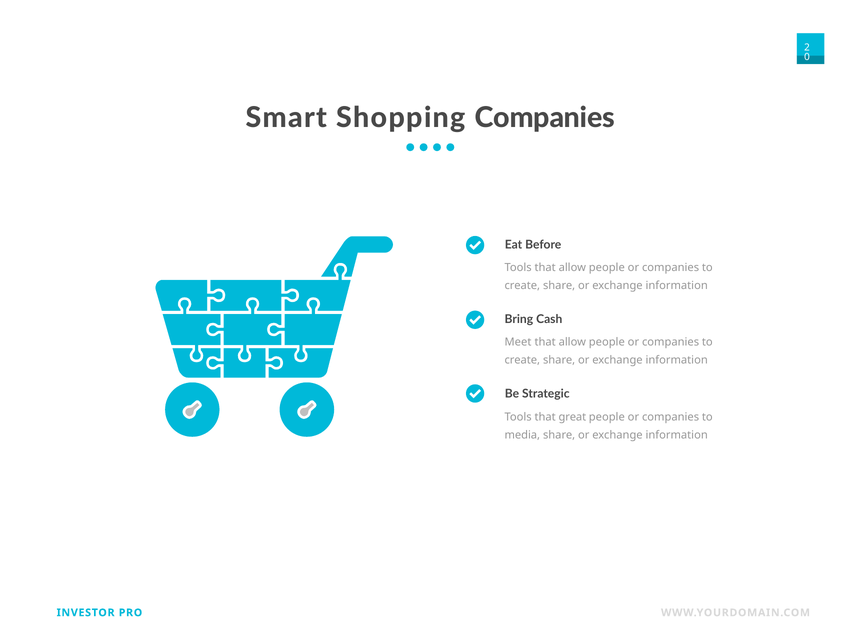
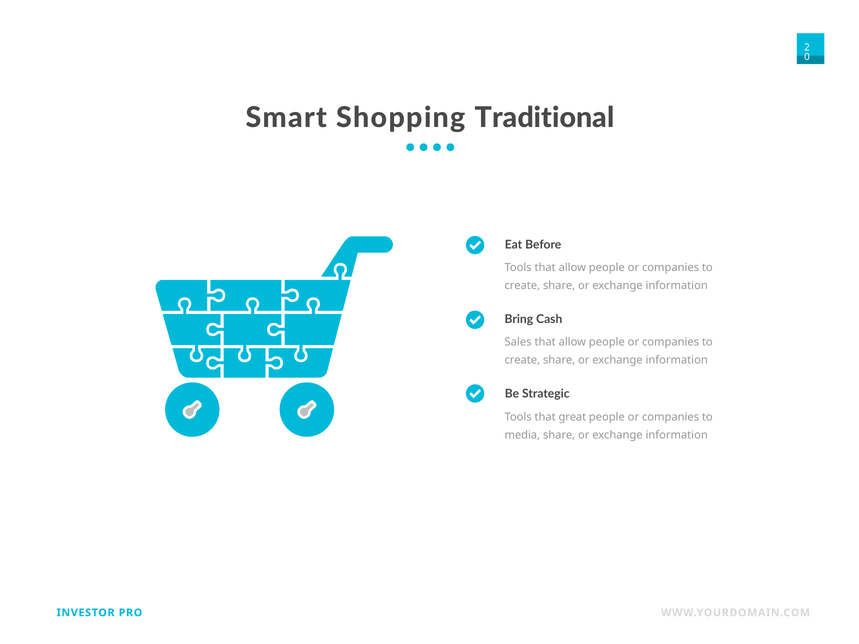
Shopping Companies: Companies -> Traditional
Meet: Meet -> Sales
